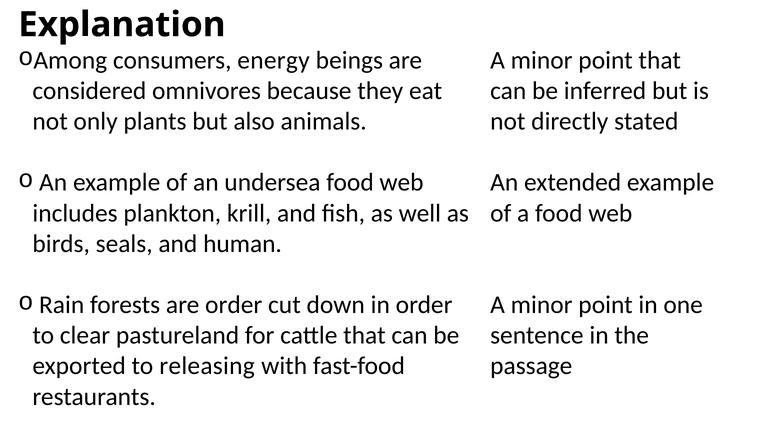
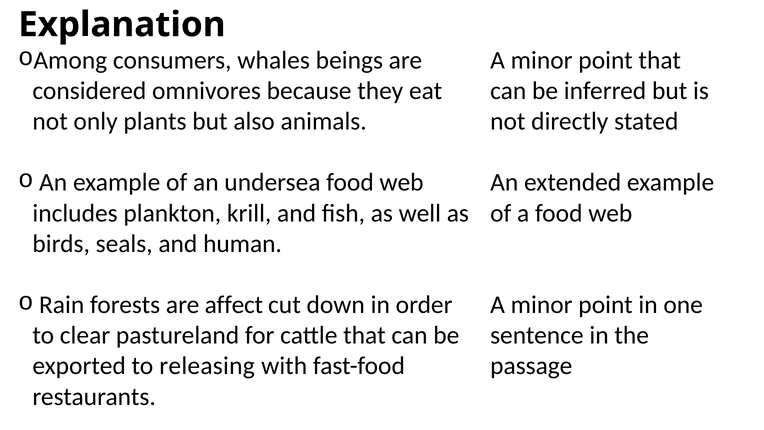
energy: energy -> whales
are order: order -> affect
